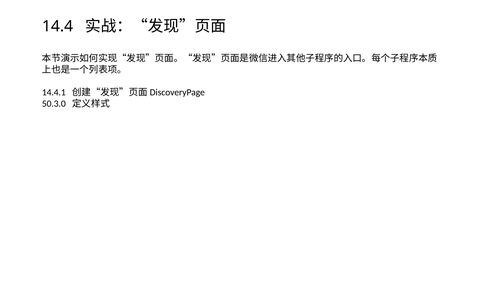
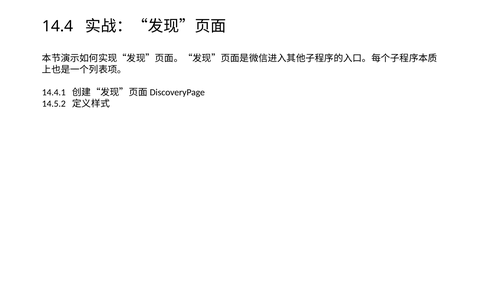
50.3.0: 50.3.0 -> 14.5.2
